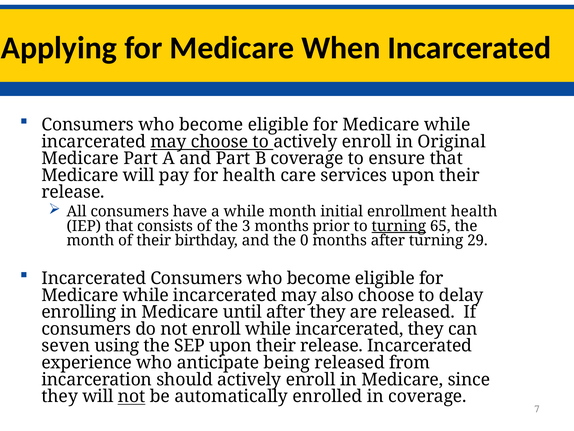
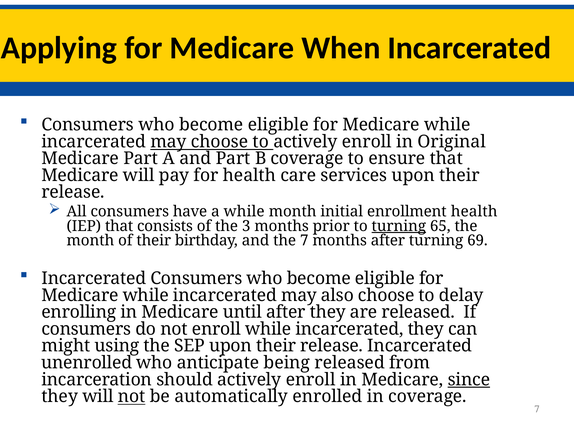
the 0: 0 -> 7
29: 29 -> 69
seven: seven -> might
experience: experience -> unenrolled
since underline: none -> present
